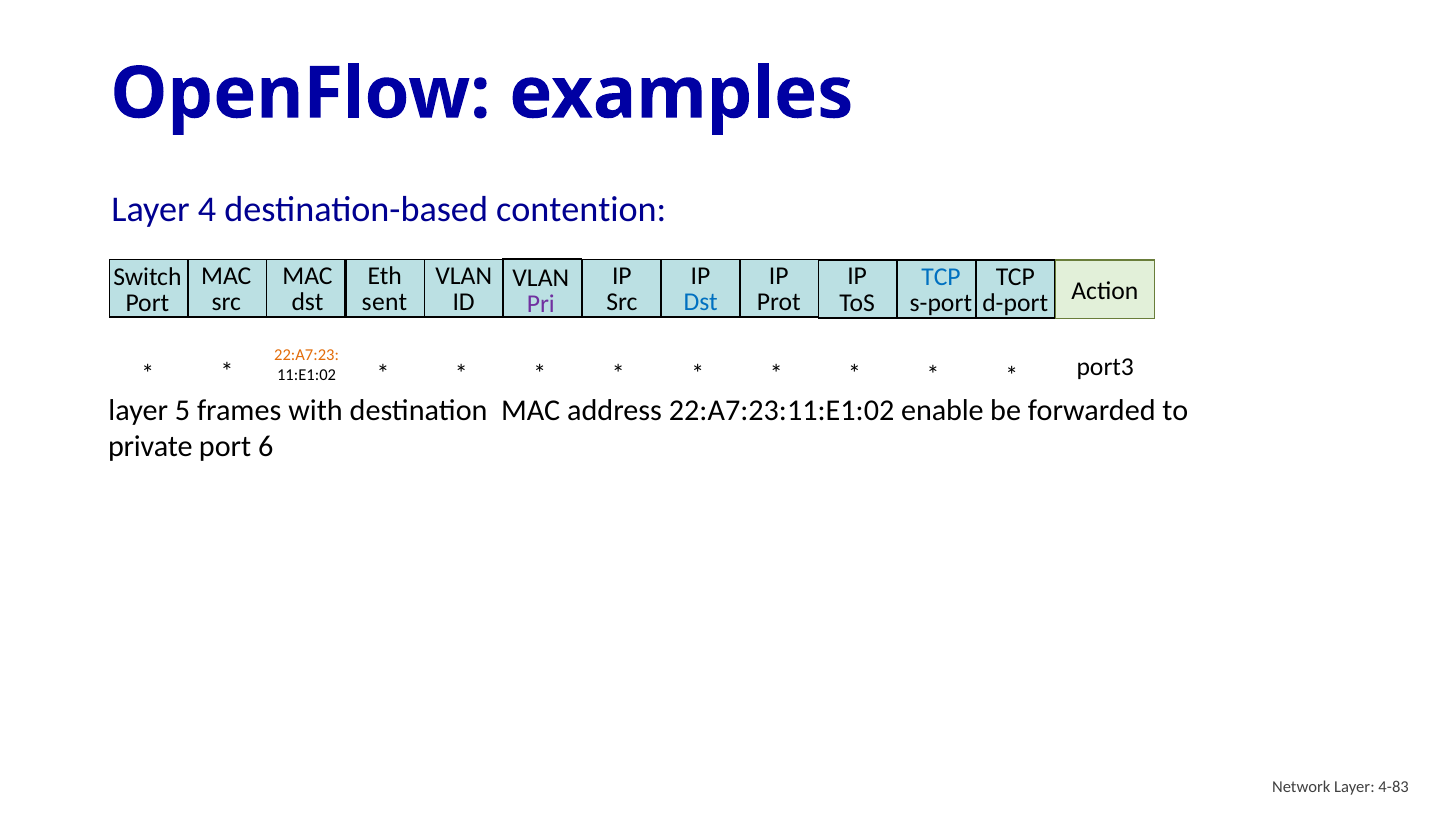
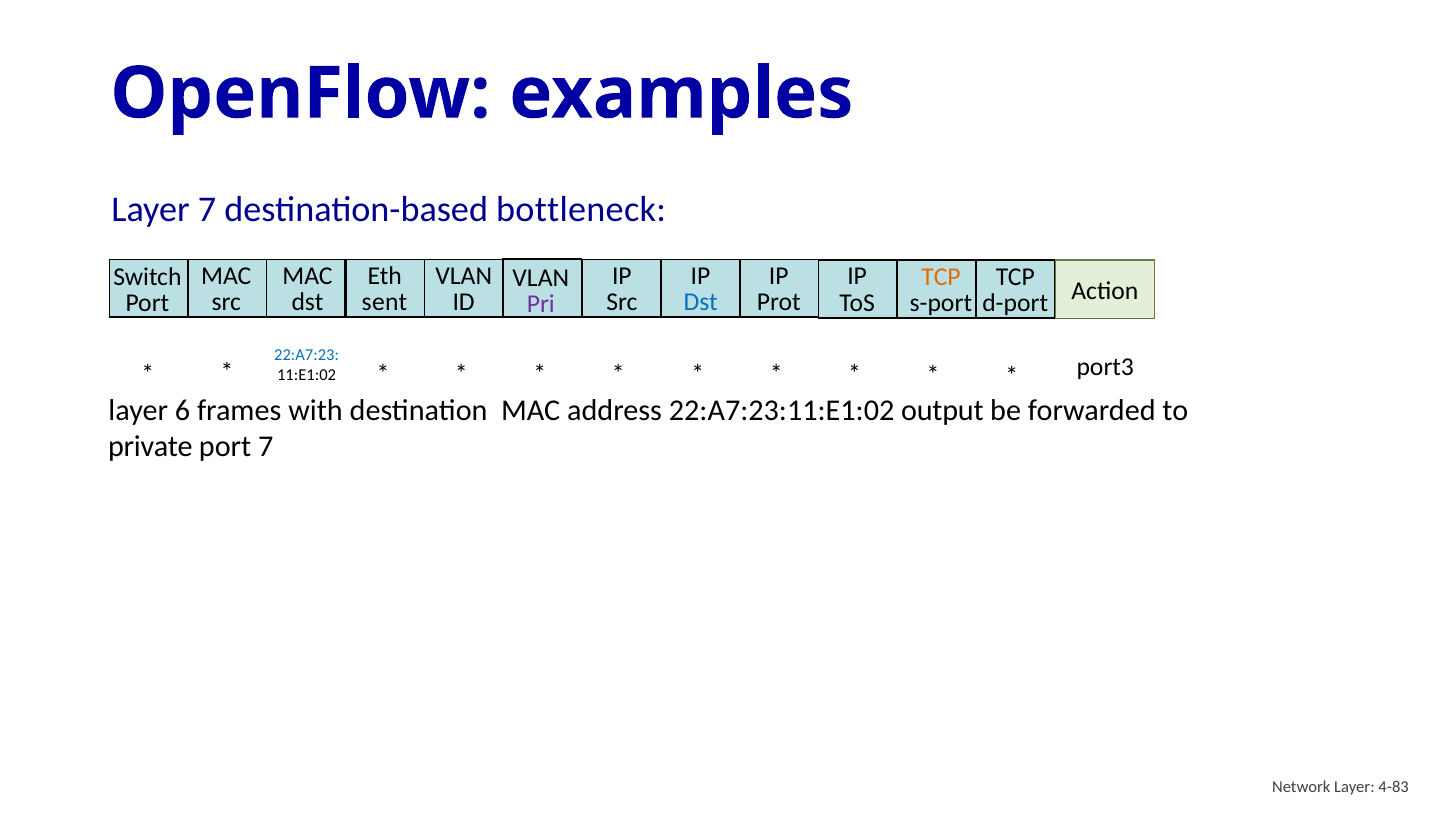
Layer 4: 4 -> 7
contention: contention -> bottleneck
TCP at (941, 277) colour: blue -> orange
22:A7:23 colour: orange -> blue
5: 5 -> 6
enable: enable -> output
port 6: 6 -> 7
